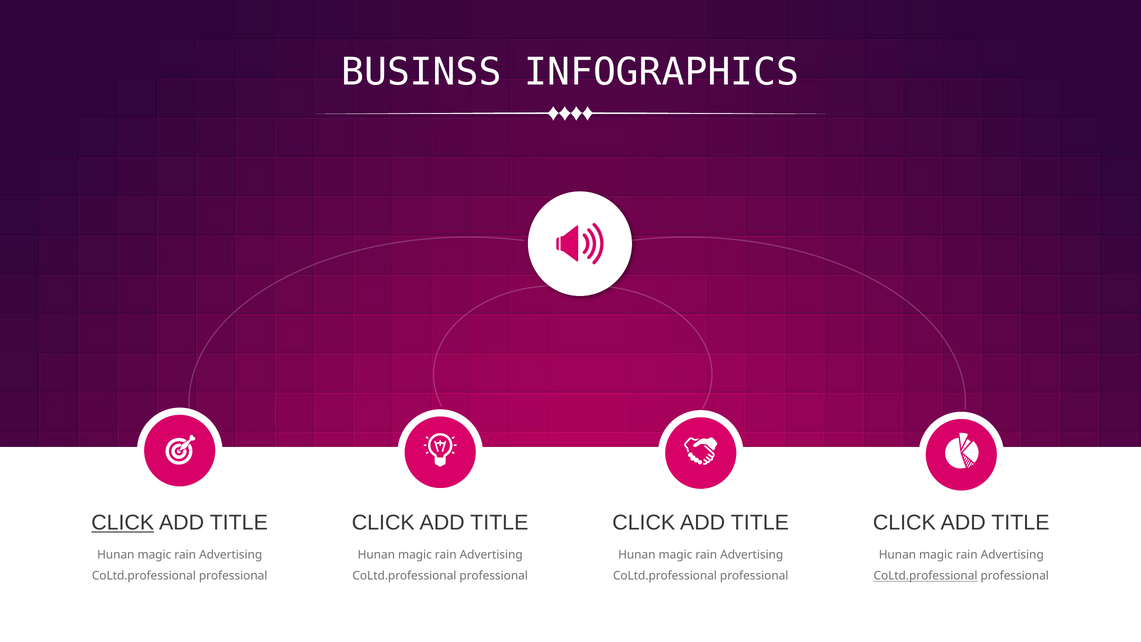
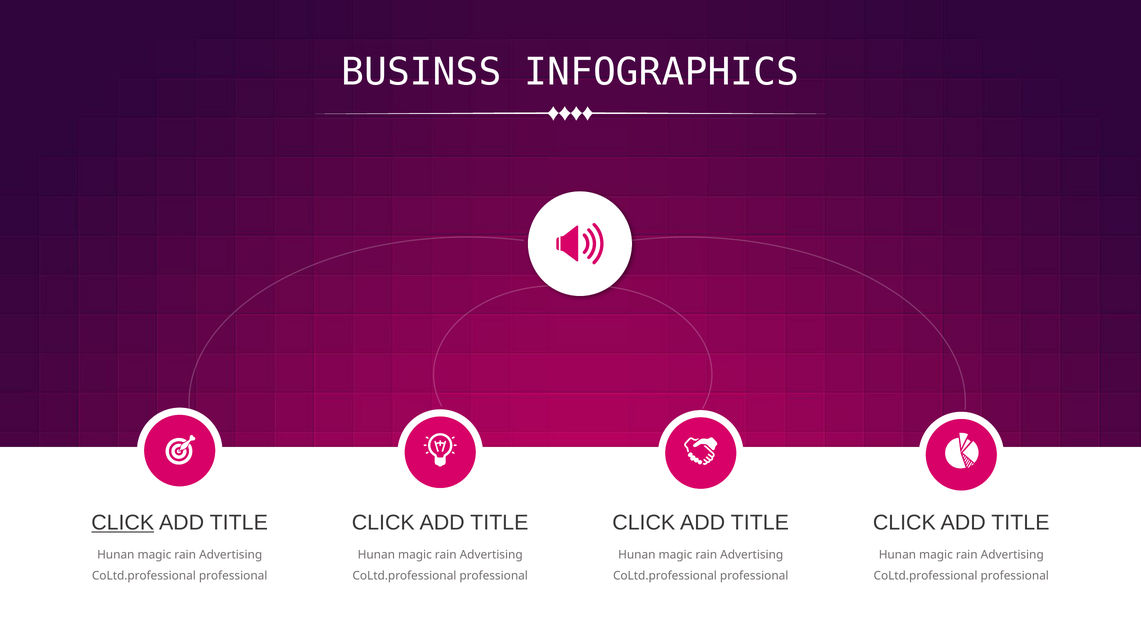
CoLtd.professional at (926, 576) underline: present -> none
